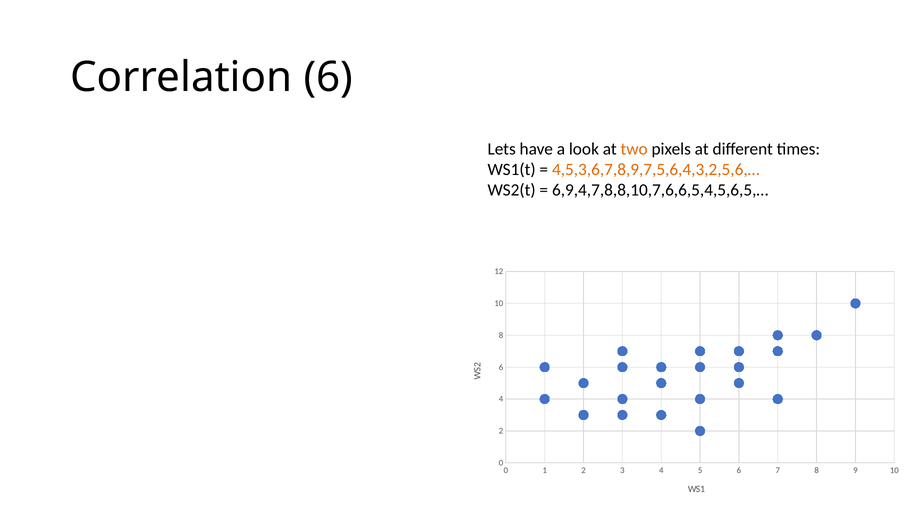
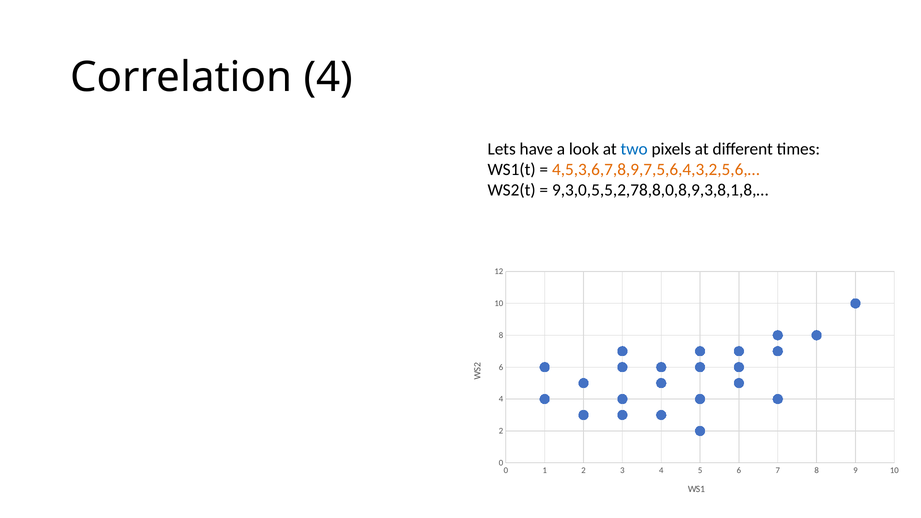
Correlation 6: 6 -> 4
two colour: orange -> blue
6,9,4,7,8,8,10,7,6,6,5,4,5,6,5,…: 6,9,4,7,8,8,10,7,6,6,5,4,5,6,5,… -> 9,3,0,5,5,2,78,8,0,8,9,3,8,1,8,…
